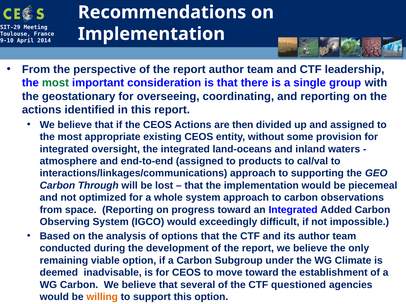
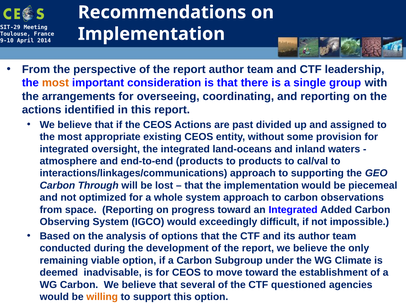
most at (55, 83) colour: green -> orange
geostationary: geostationary -> arrangements
then: then -> past
end-to-end assigned: assigned -> products
